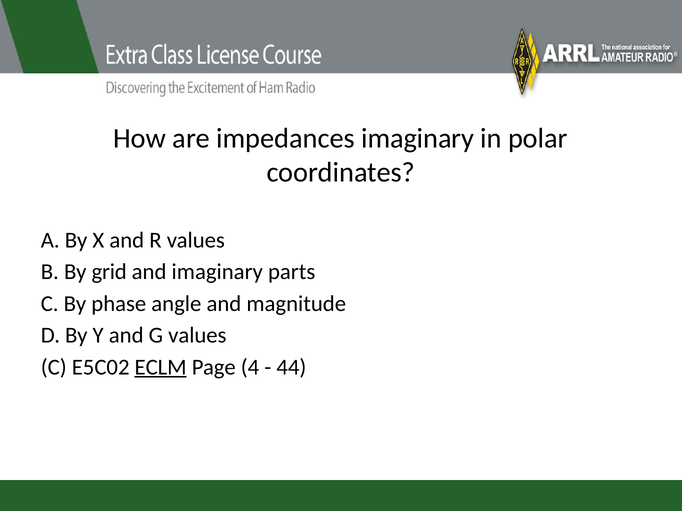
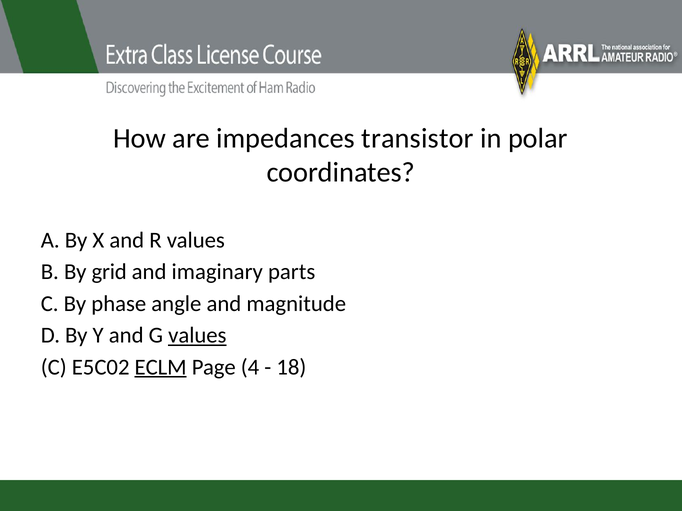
impedances imaginary: imaginary -> transistor
values at (197, 336) underline: none -> present
44: 44 -> 18
